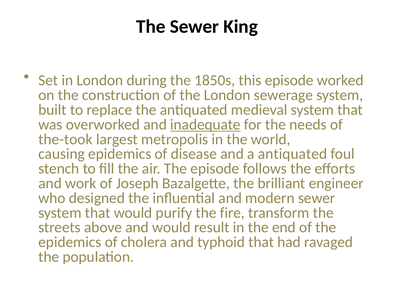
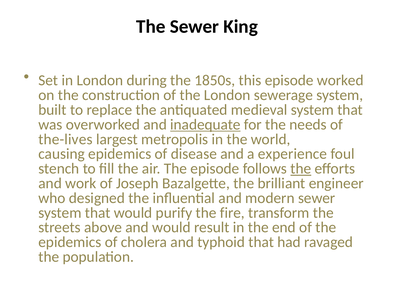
the-took: the-took -> the-lives
a antiquated: antiquated -> experience
the at (301, 169) underline: none -> present
